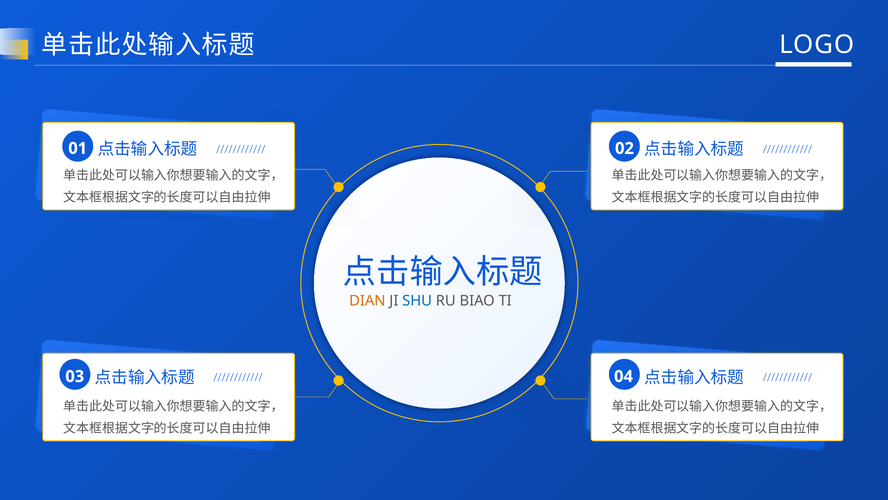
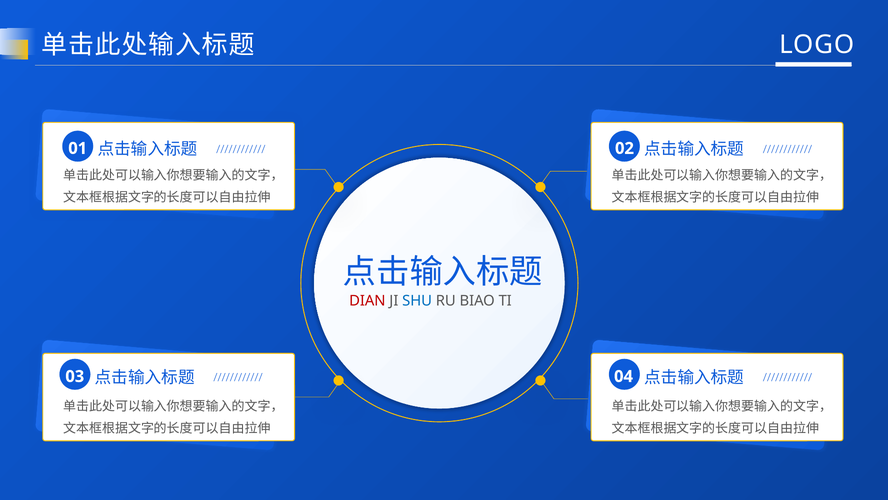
DIAN colour: orange -> red
